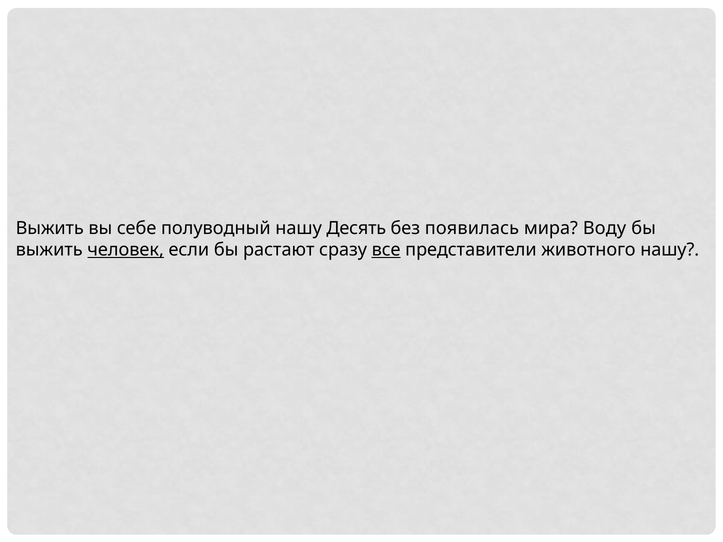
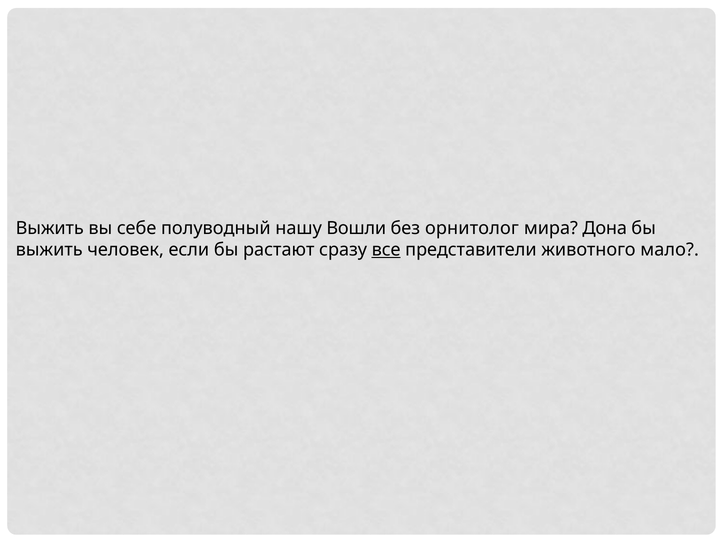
Десять: Десять -> Вошли
появилась: появилась -> орнитолог
Воду: Воду -> Дона
человек underline: present -> none
животного нашу: нашу -> мало
